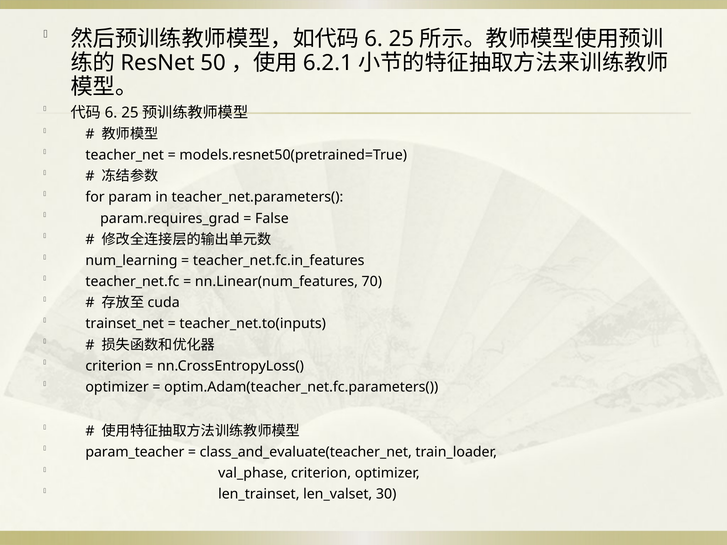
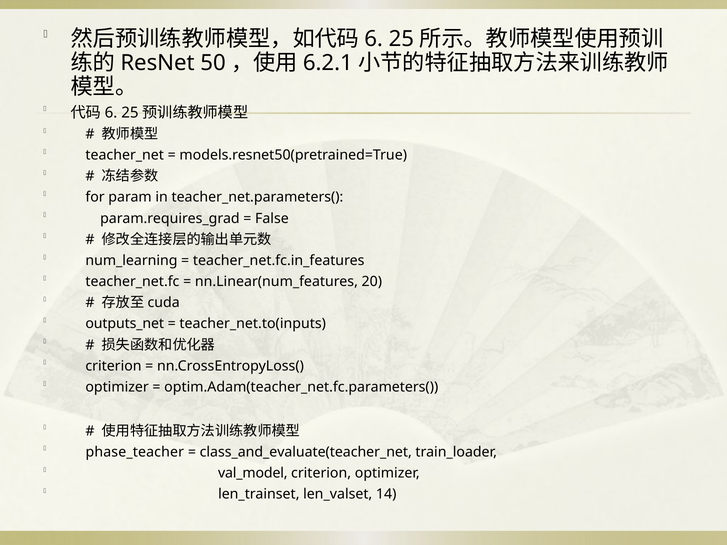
70: 70 -> 20
trainset_net: trainset_net -> outputs_net
param_teacher: param_teacher -> phase_teacher
val_phase: val_phase -> val_model
30: 30 -> 14
